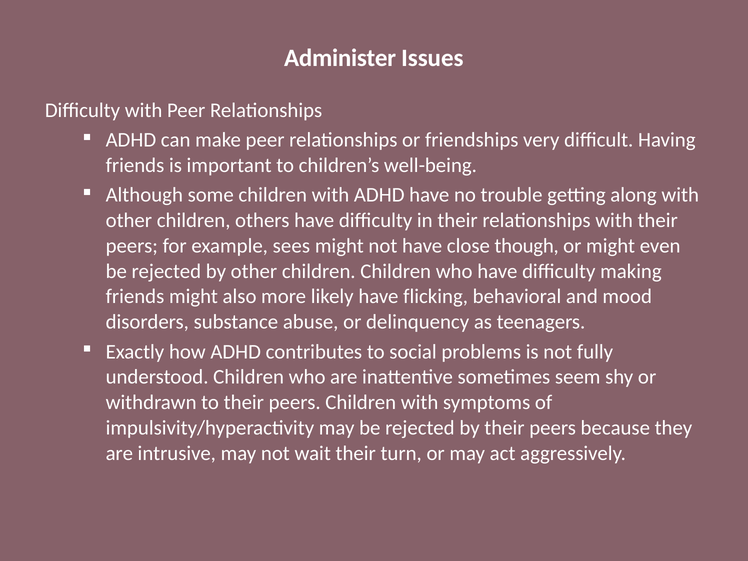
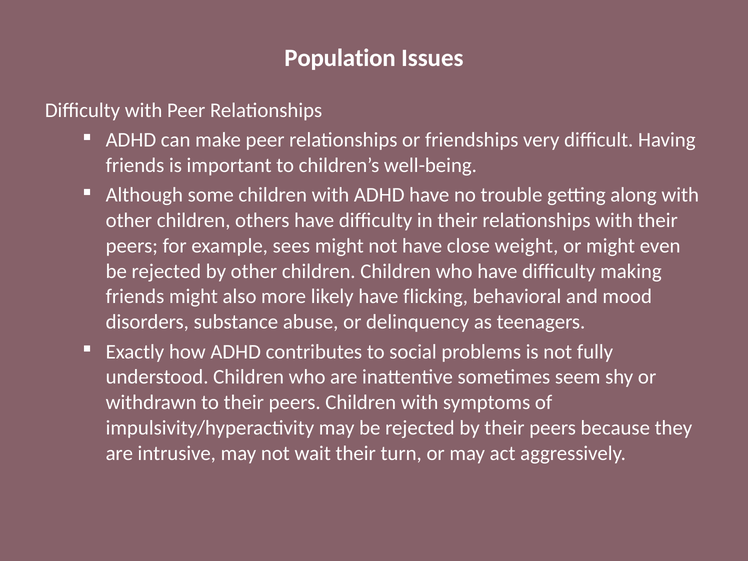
Administer: Administer -> Population
though: though -> weight
